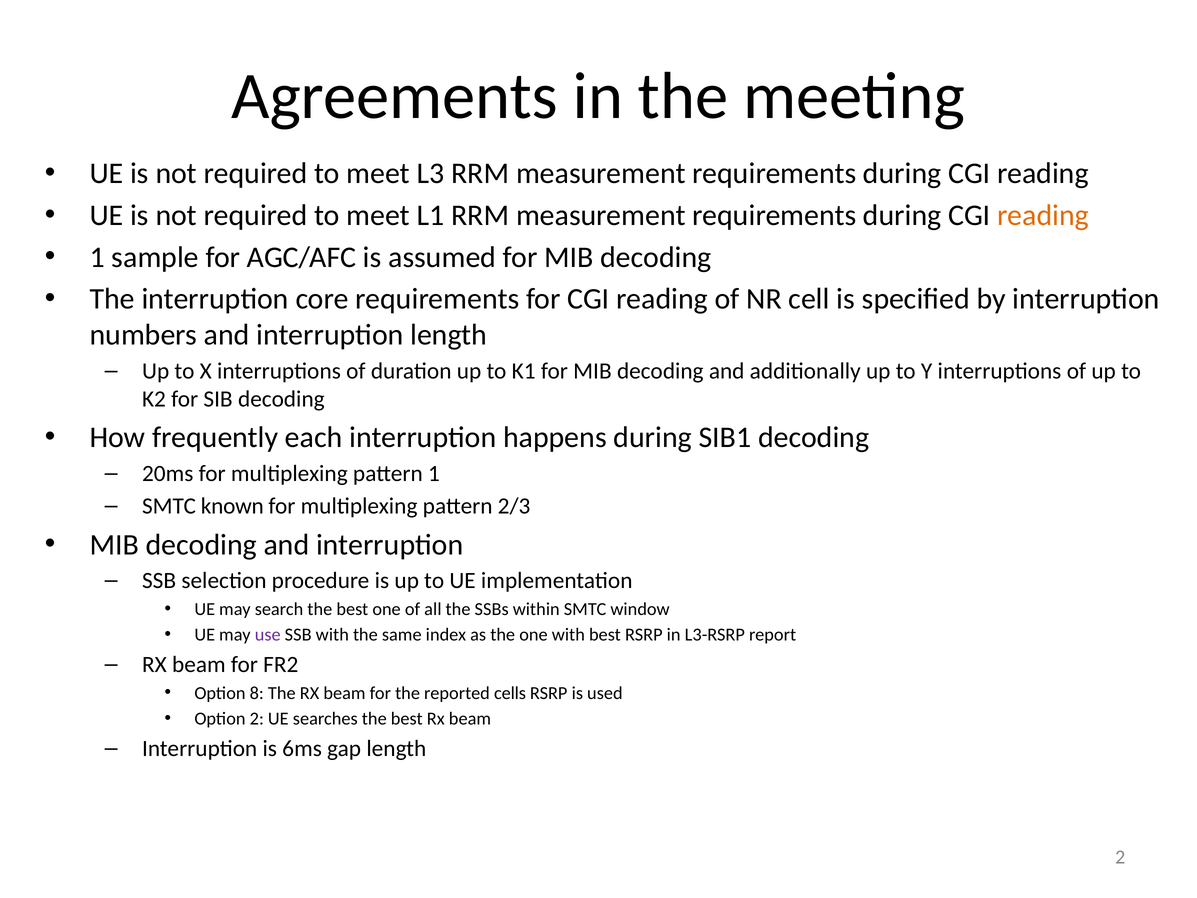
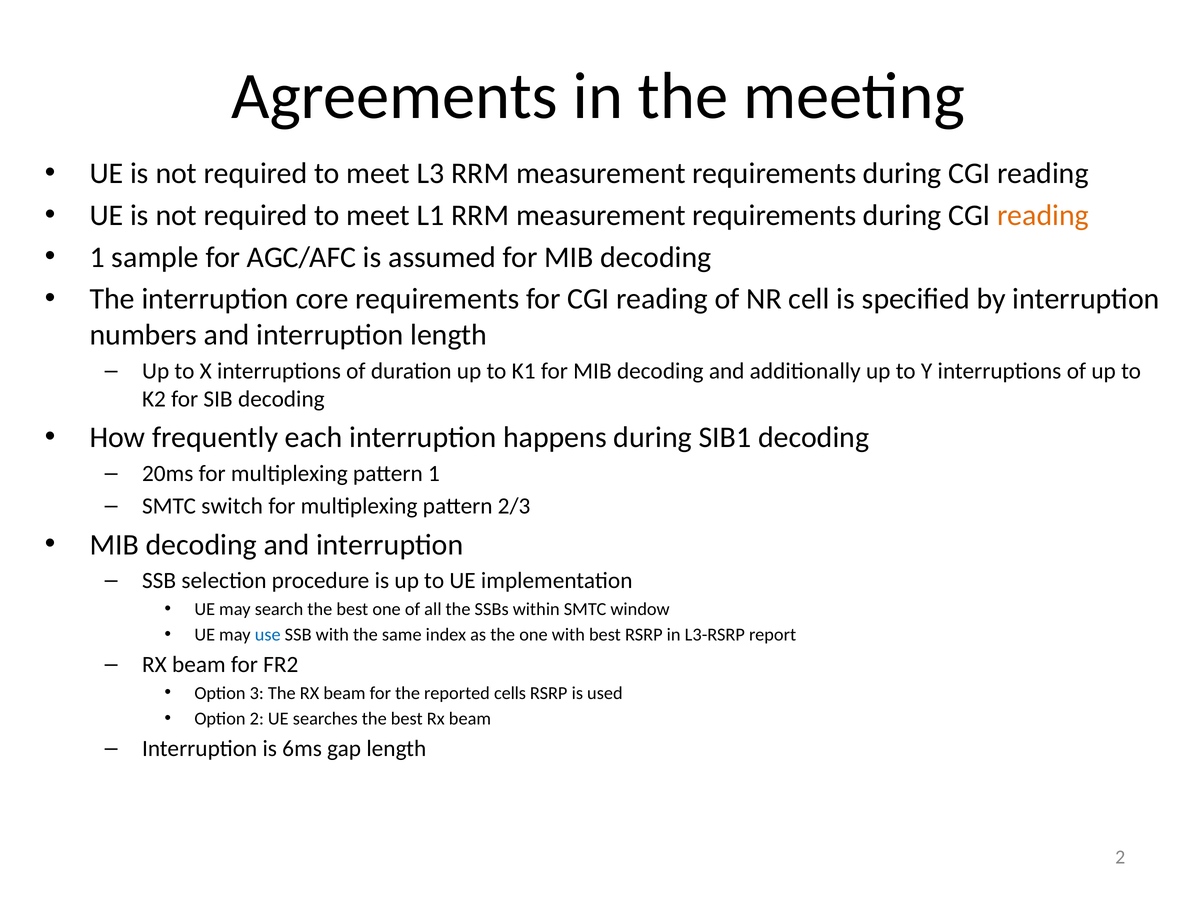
known: known -> switch
use colour: purple -> blue
8: 8 -> 3
